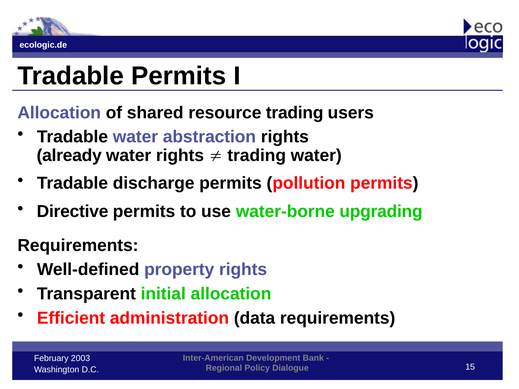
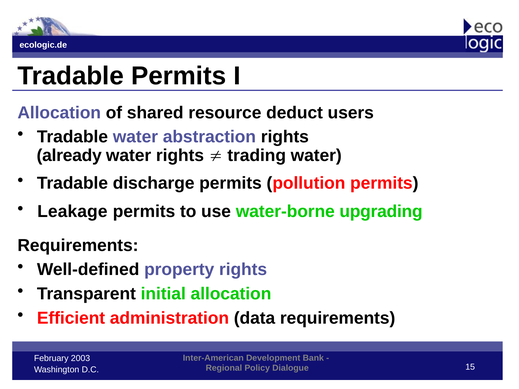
resource trading: trading -> deduct
Directive: Directive -> Leakage
